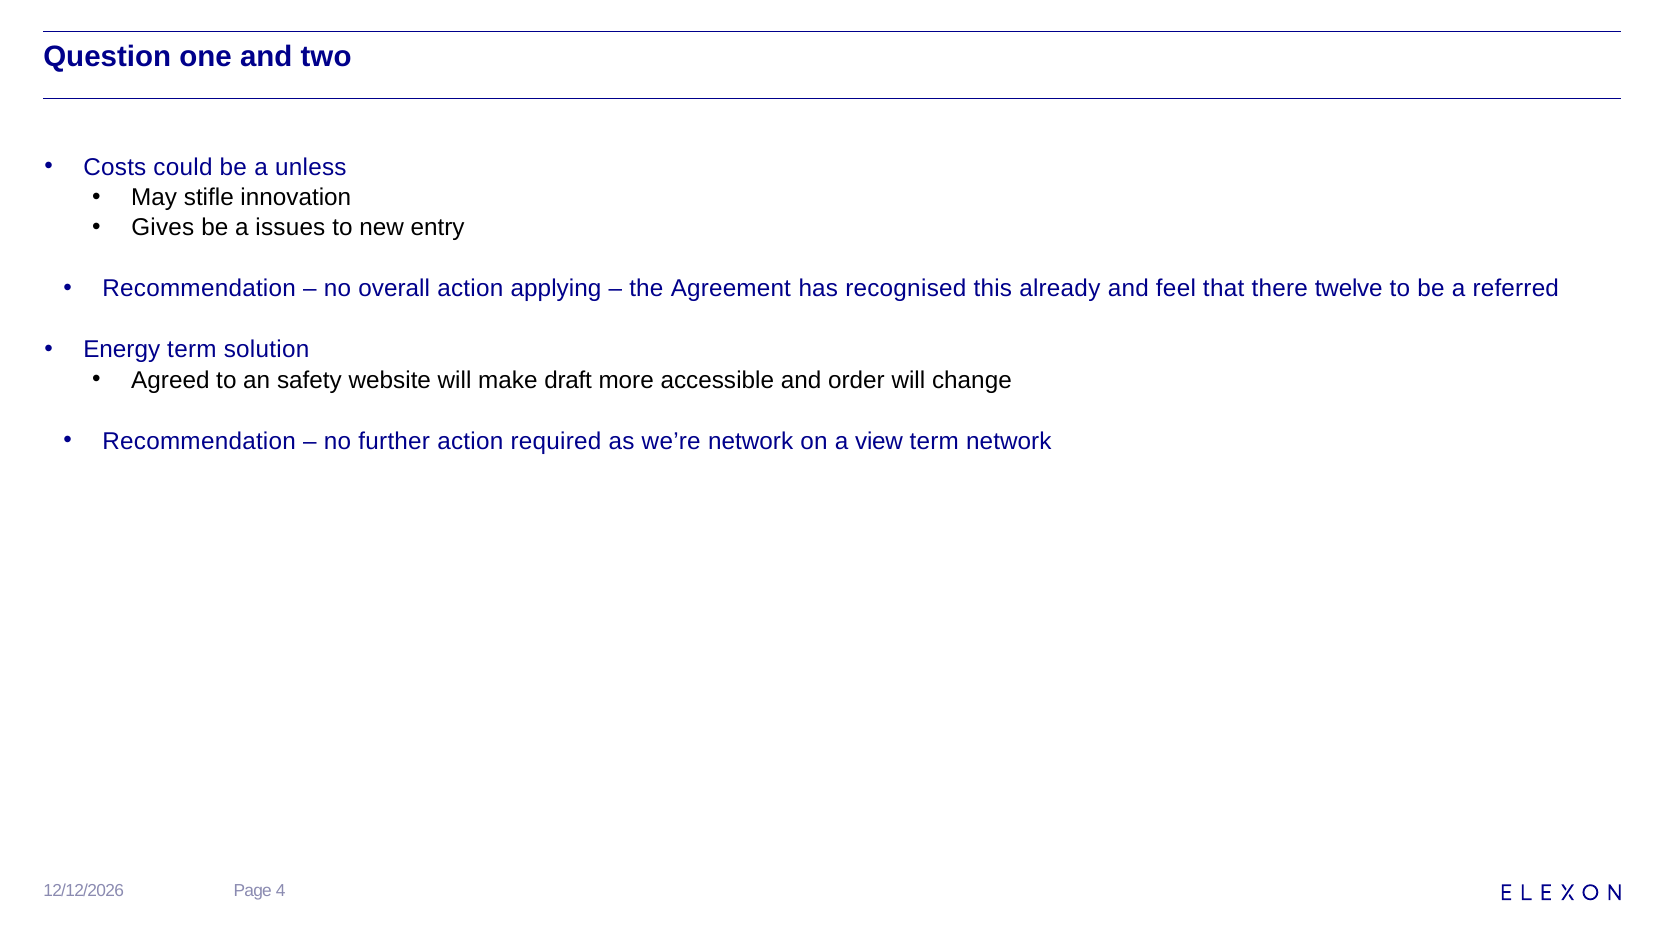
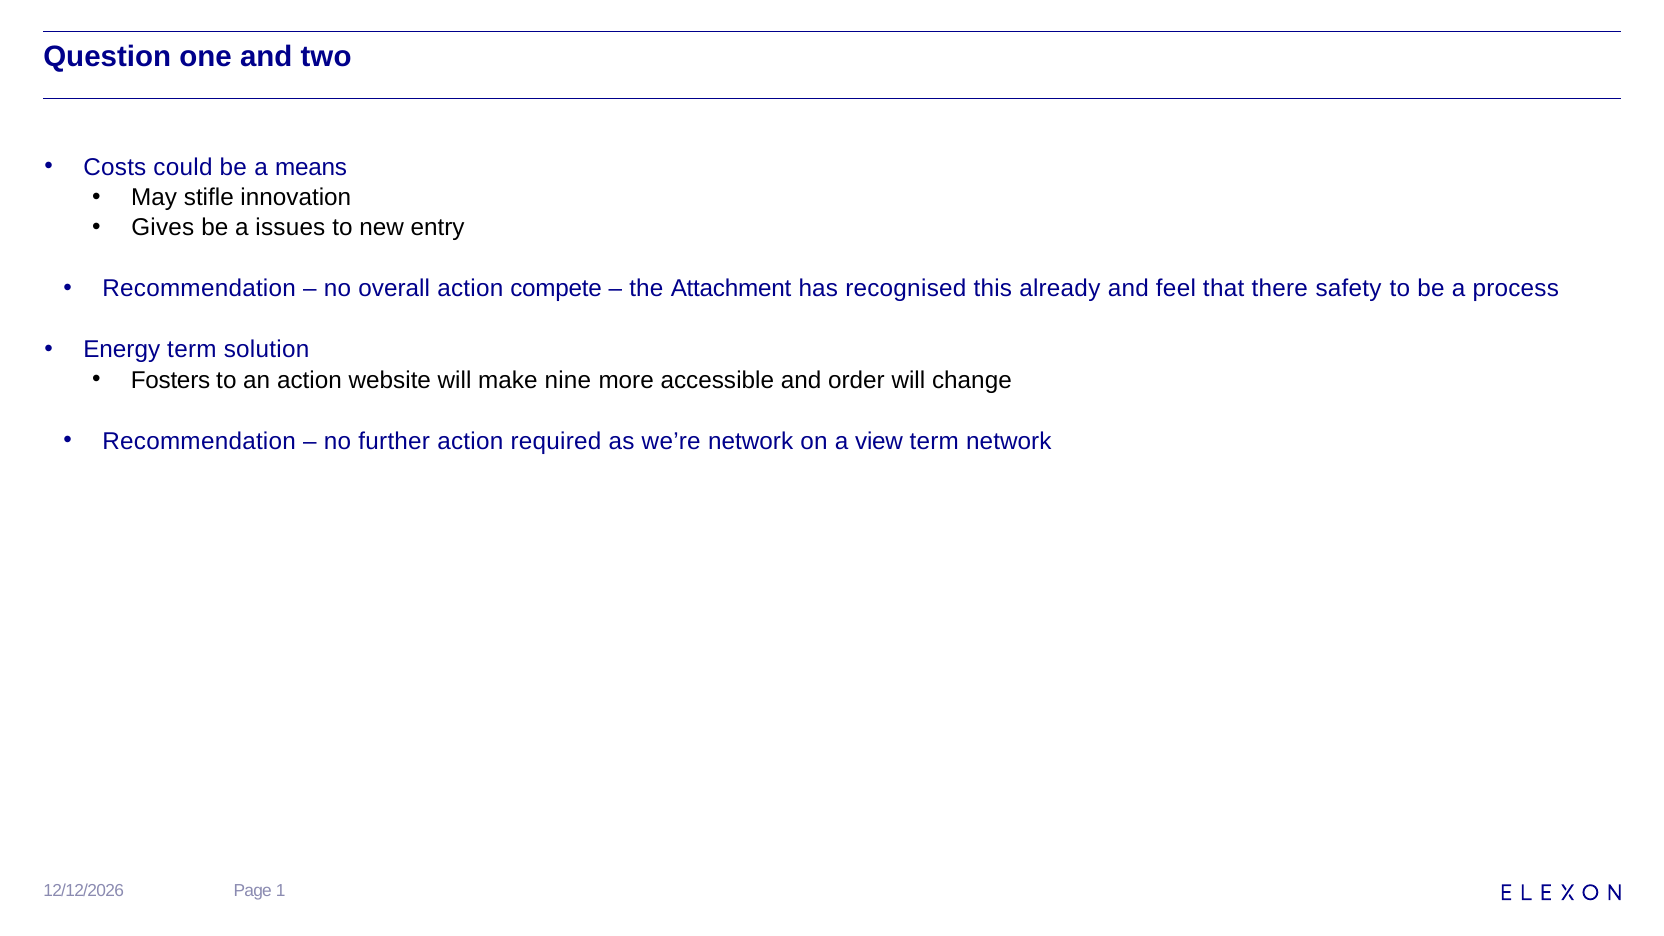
unless: unless -> means
applying: applying -> compete
Agreement: Agreement -> Attachment
twelve: twelve -> safety
referred: referred -> process
Agreed: Agreed -> Fosters
an safety: safety -> action
draft: draft -> nine
4: 4 -> 1
